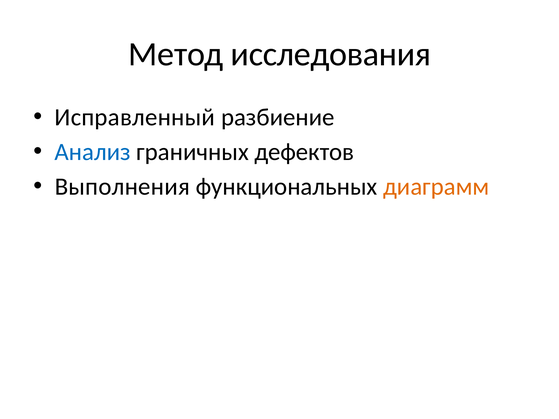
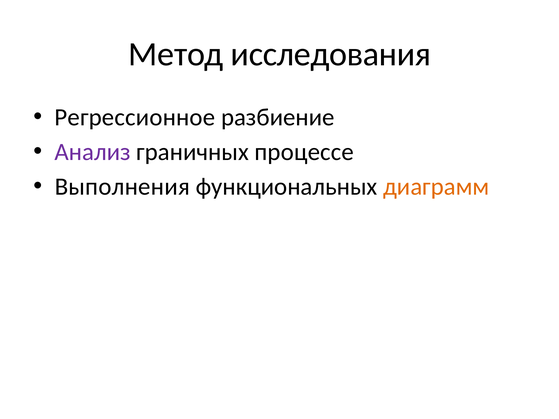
Исправленный: Исправленный -> Регрессионное
Анализ colour: blue -> purple
дефектов: дефектов -> процессе
